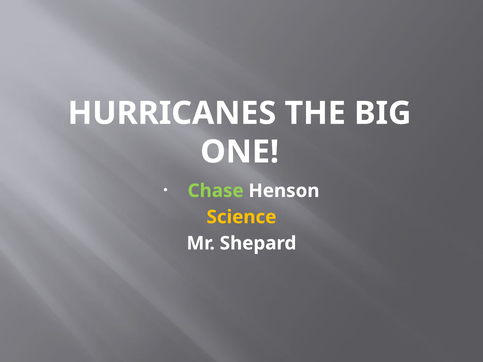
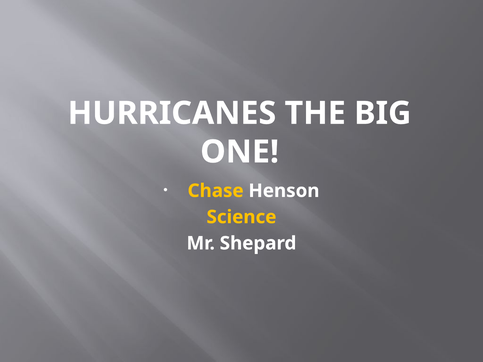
Chase colour: light green -> yellow
